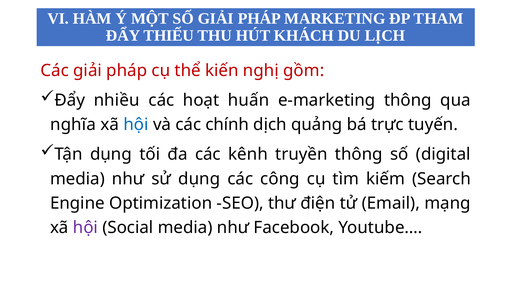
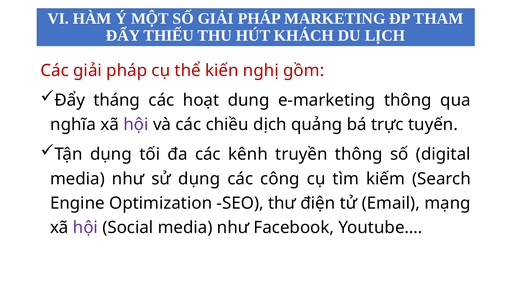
nhiều: nhiều -> tháng
huấn: huấn -> dung
hội at (136, 124) colour: blue -> purple
chính: chính -> chiều
